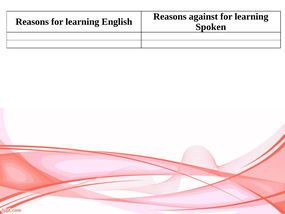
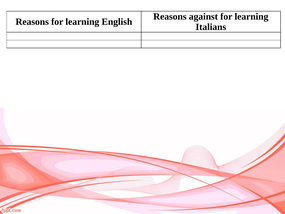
Spoken: Spoken -> Italians
